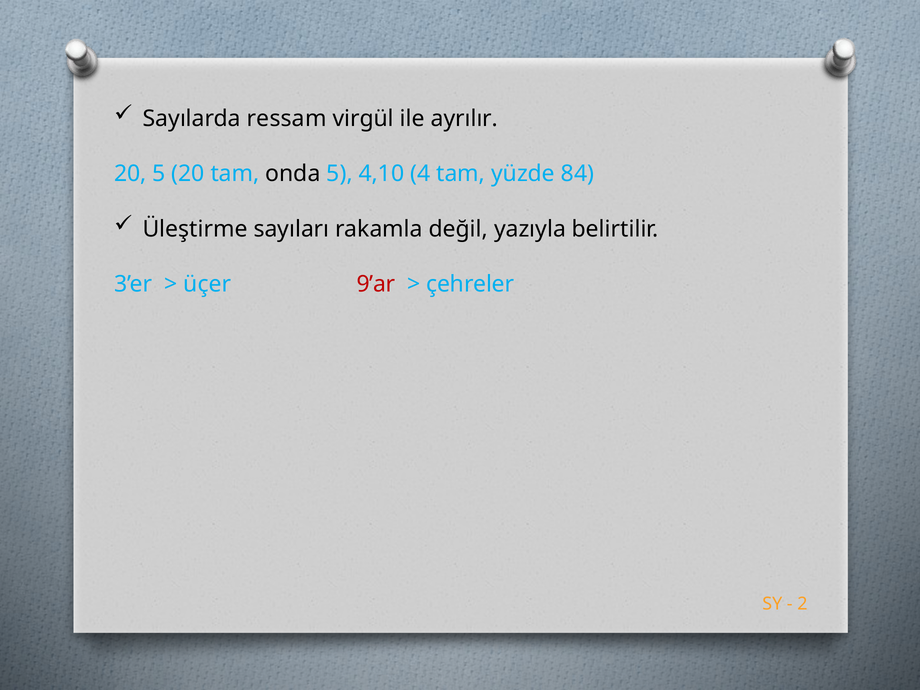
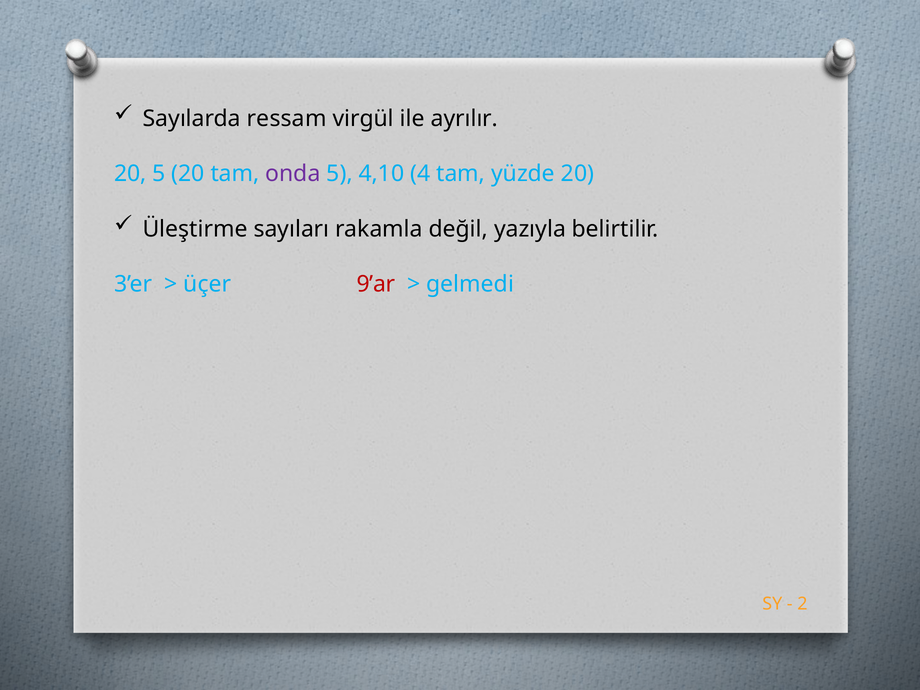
onda colour: black -> purple
yüzde 84: 84 -> 20
çehreler: çehreler -> gelmedi
